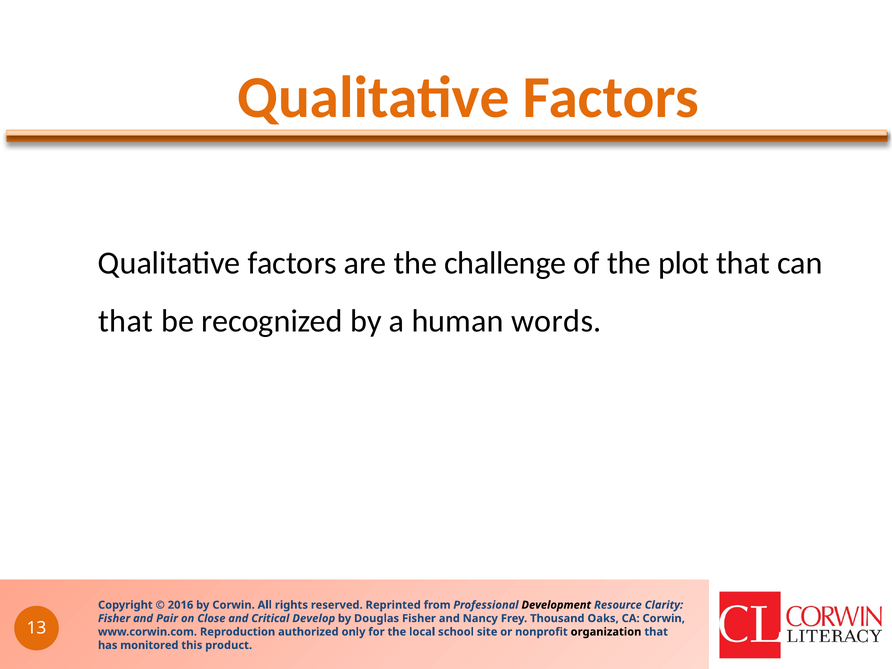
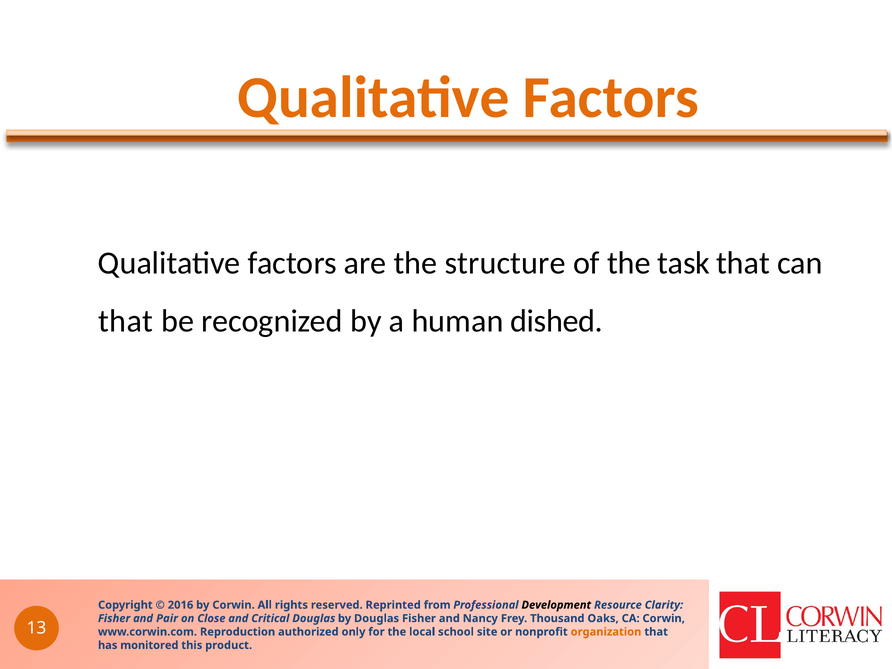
challenge: challenge -> structure
plot: plot -> task
words: words -> dished
Critical Develop: Develop -> Douglas
organization colour: black -> orange
